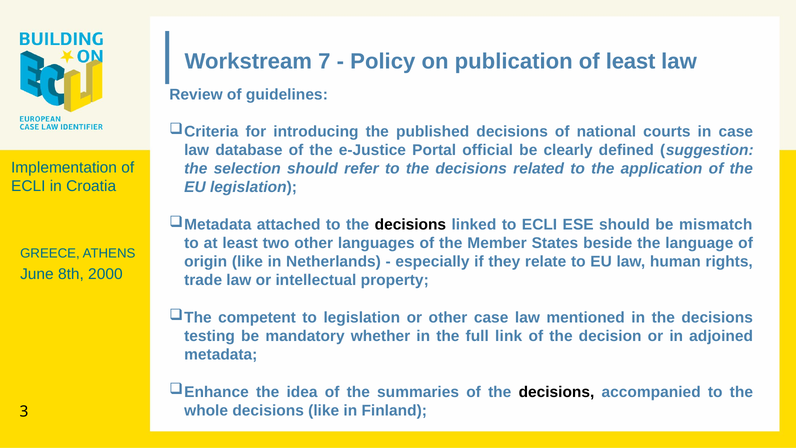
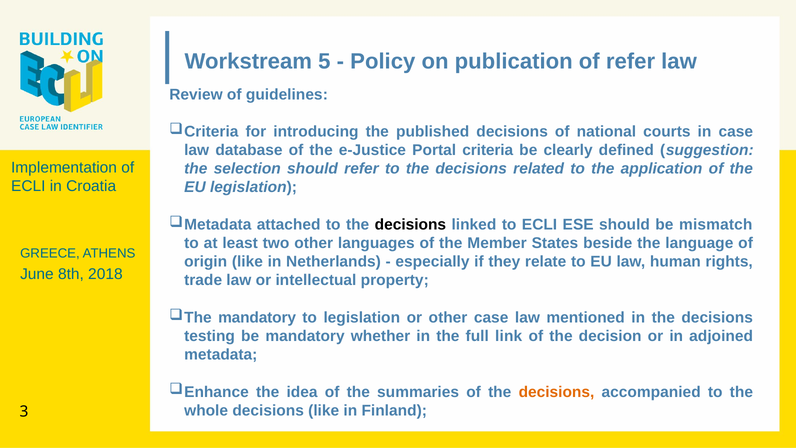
7: 7 -> 5
of least: least -> refer
official: official -> criteria
2000: 2000 -> 2018
competent at (257, 317): competent -> mandatory
decisions at (556, 392) colour: black -> orange
